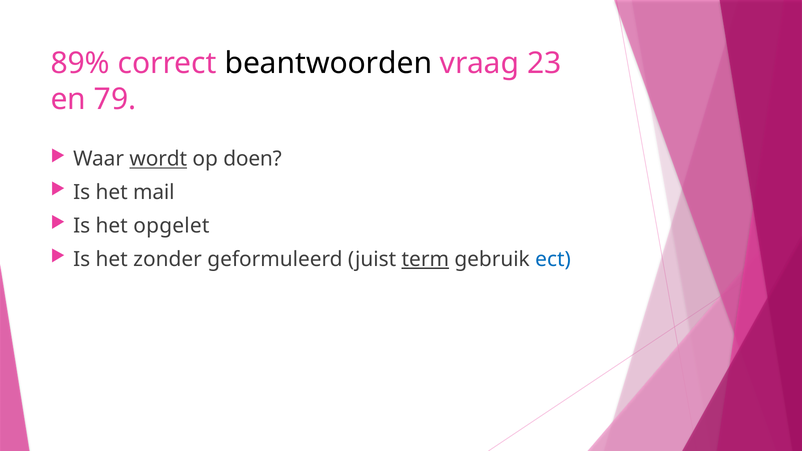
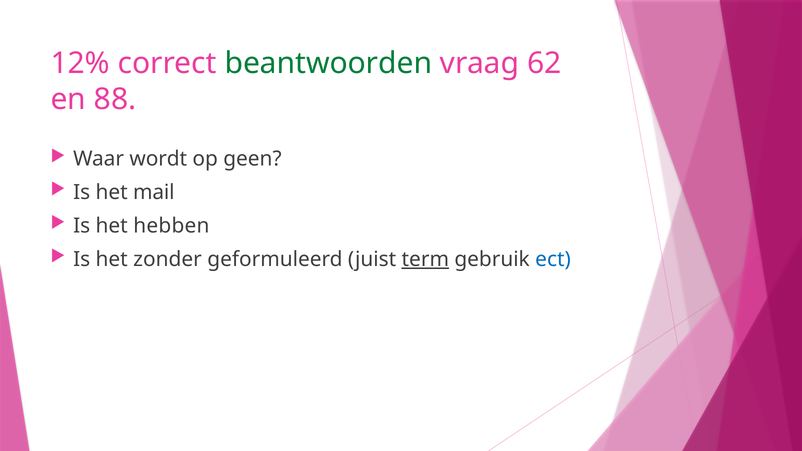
89%: 89% -> 12%
beantwoorden colour: black -> green
23: 23 -> 62
79: 79 -> 88
wordt underline: present -> none
doen: doen -> geen
opgelet: opgelet -> hebben
